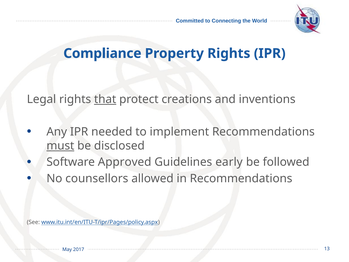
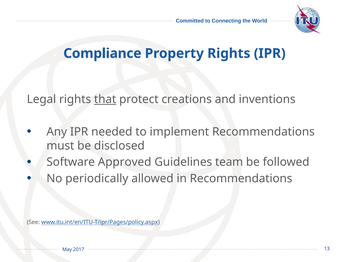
must underline: present -> none
early: early -> team
counsellors: counsellors -> periodically
